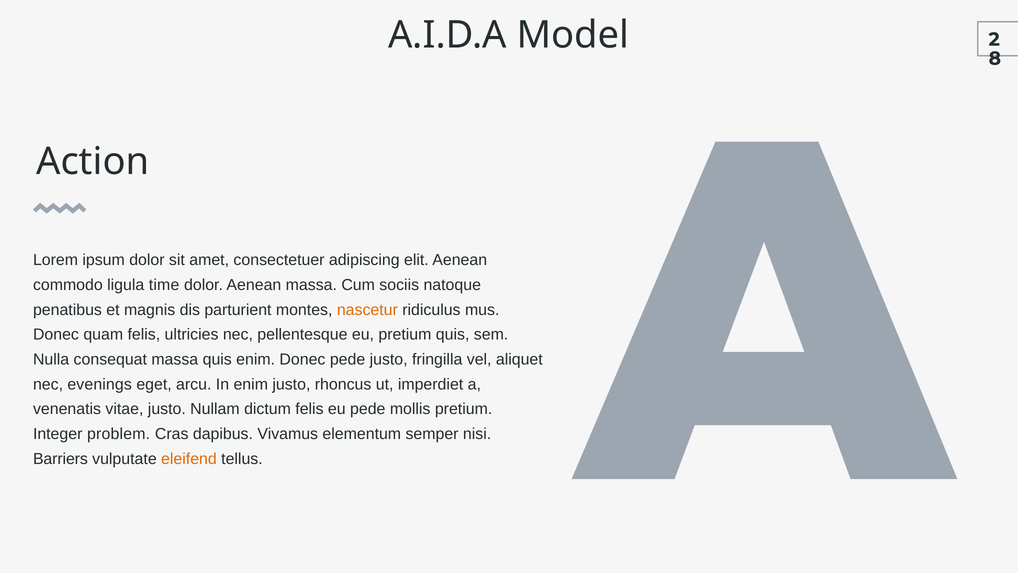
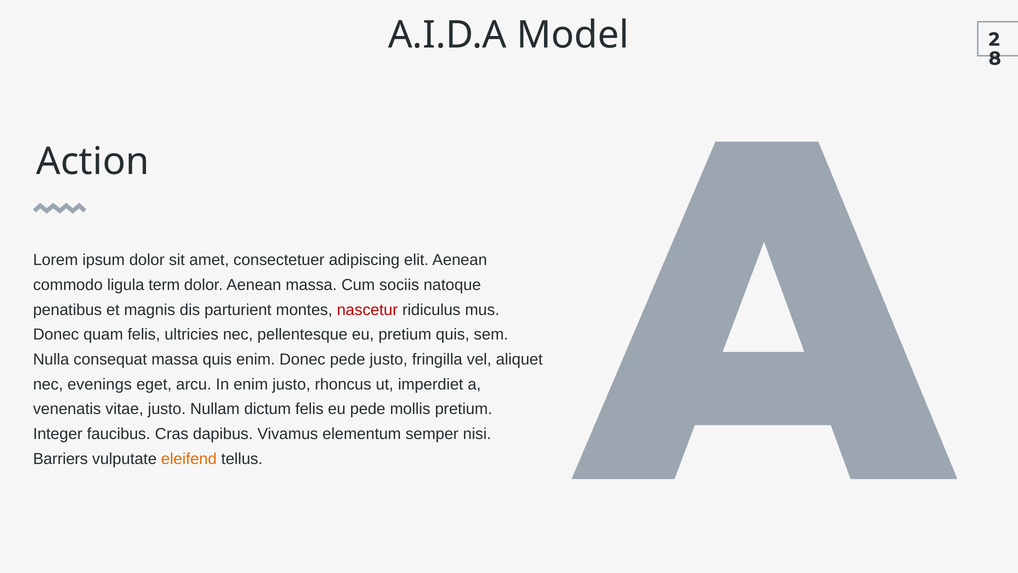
time: time -> term
nascetur colour: orange -> red
problem: problem -> faucibus
